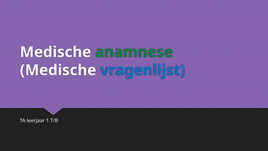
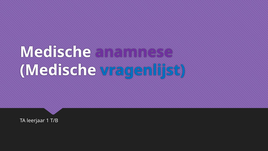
anamnese colour: green -> purple
